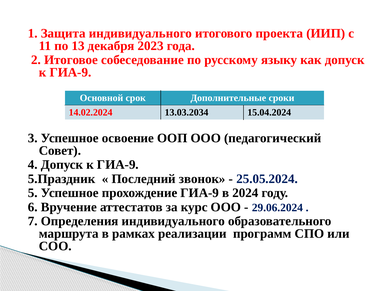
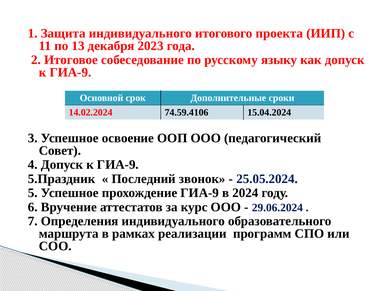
13.03.2034: 13.03.2034 -> 74.59.4106
